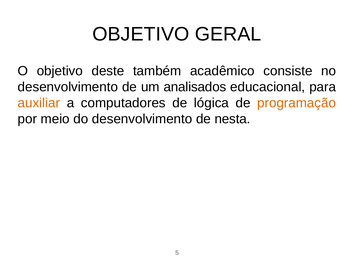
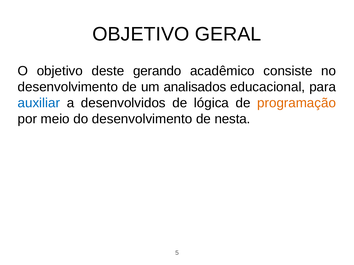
também: também -> gerando
auxiliar colour: orange -> blue
computadores: computadores -> desenvolvidos
